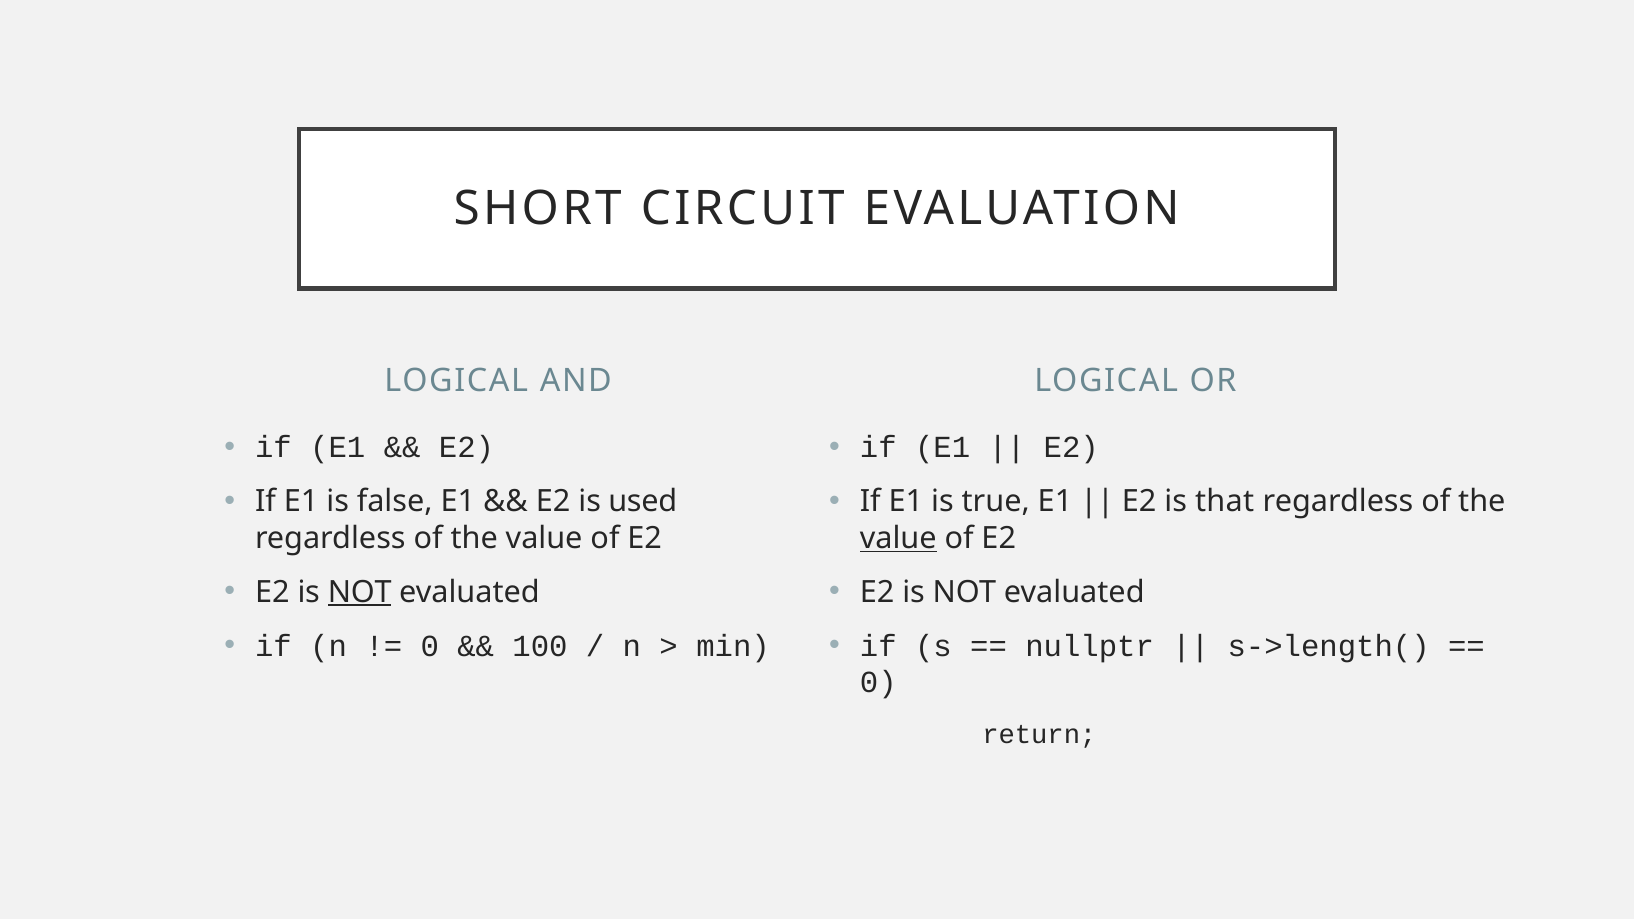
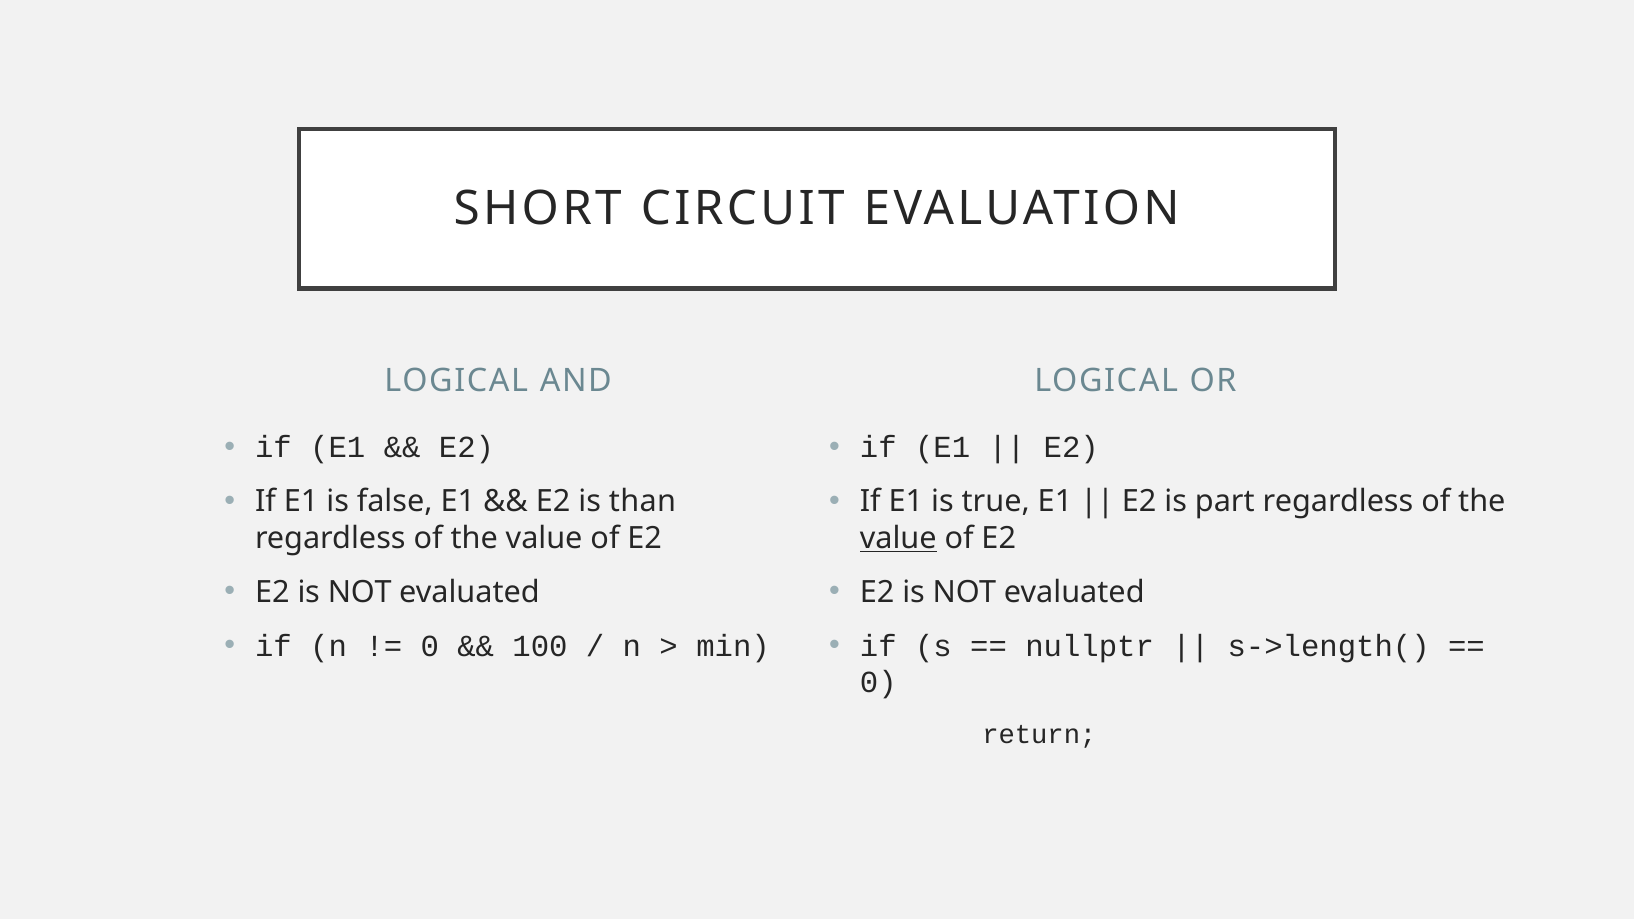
used: used -> than
that: that -> part
NOT at (360, 592) underline: present -> none
